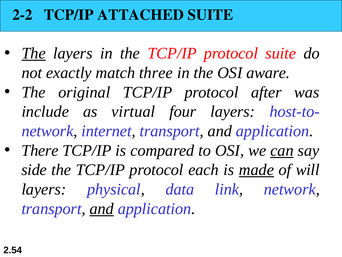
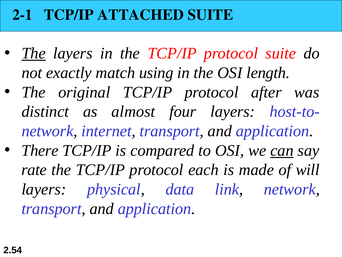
2-2: 2-2 -> 2-1
three: three -> using
aware: aware -> length
include: include -> distinct
virtual: virtual -> almost
side: side -> rate
made underline: present -> none
and at (102, 208) underline: present -> none
